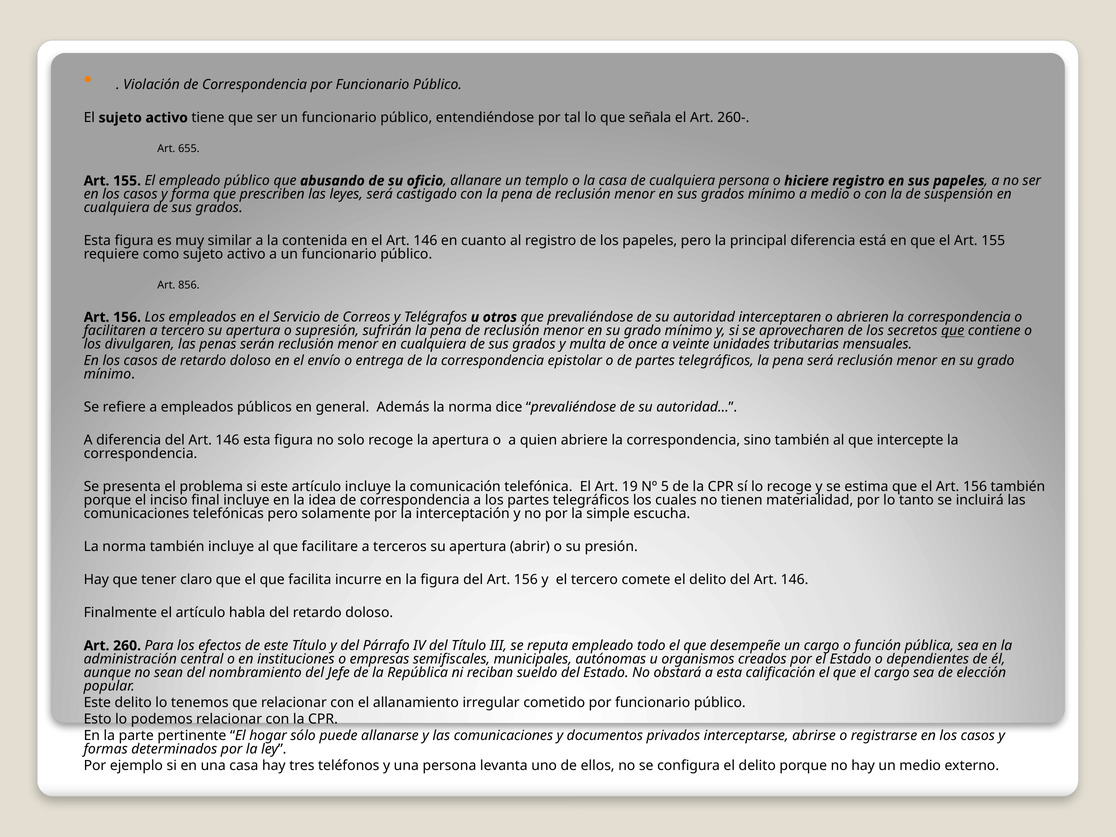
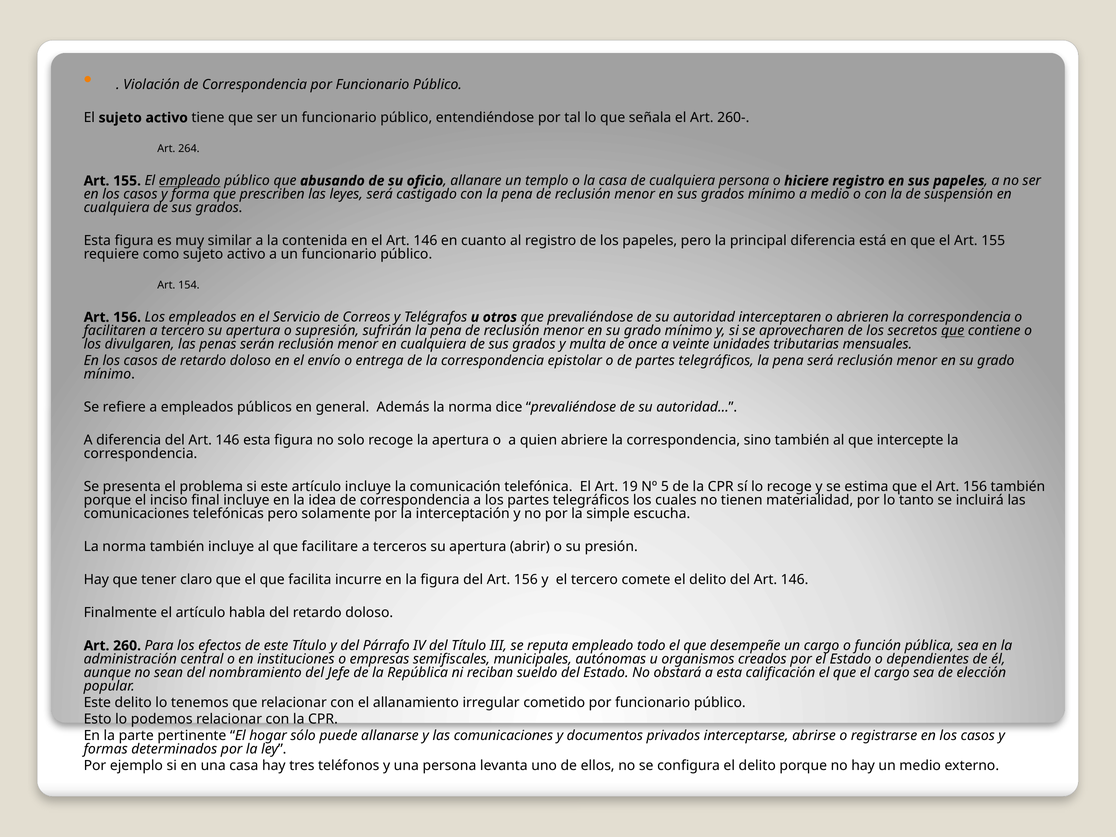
655: 655 -> 264
empleado at (190, 181) underline: none -> present
856: 856 -> 154
